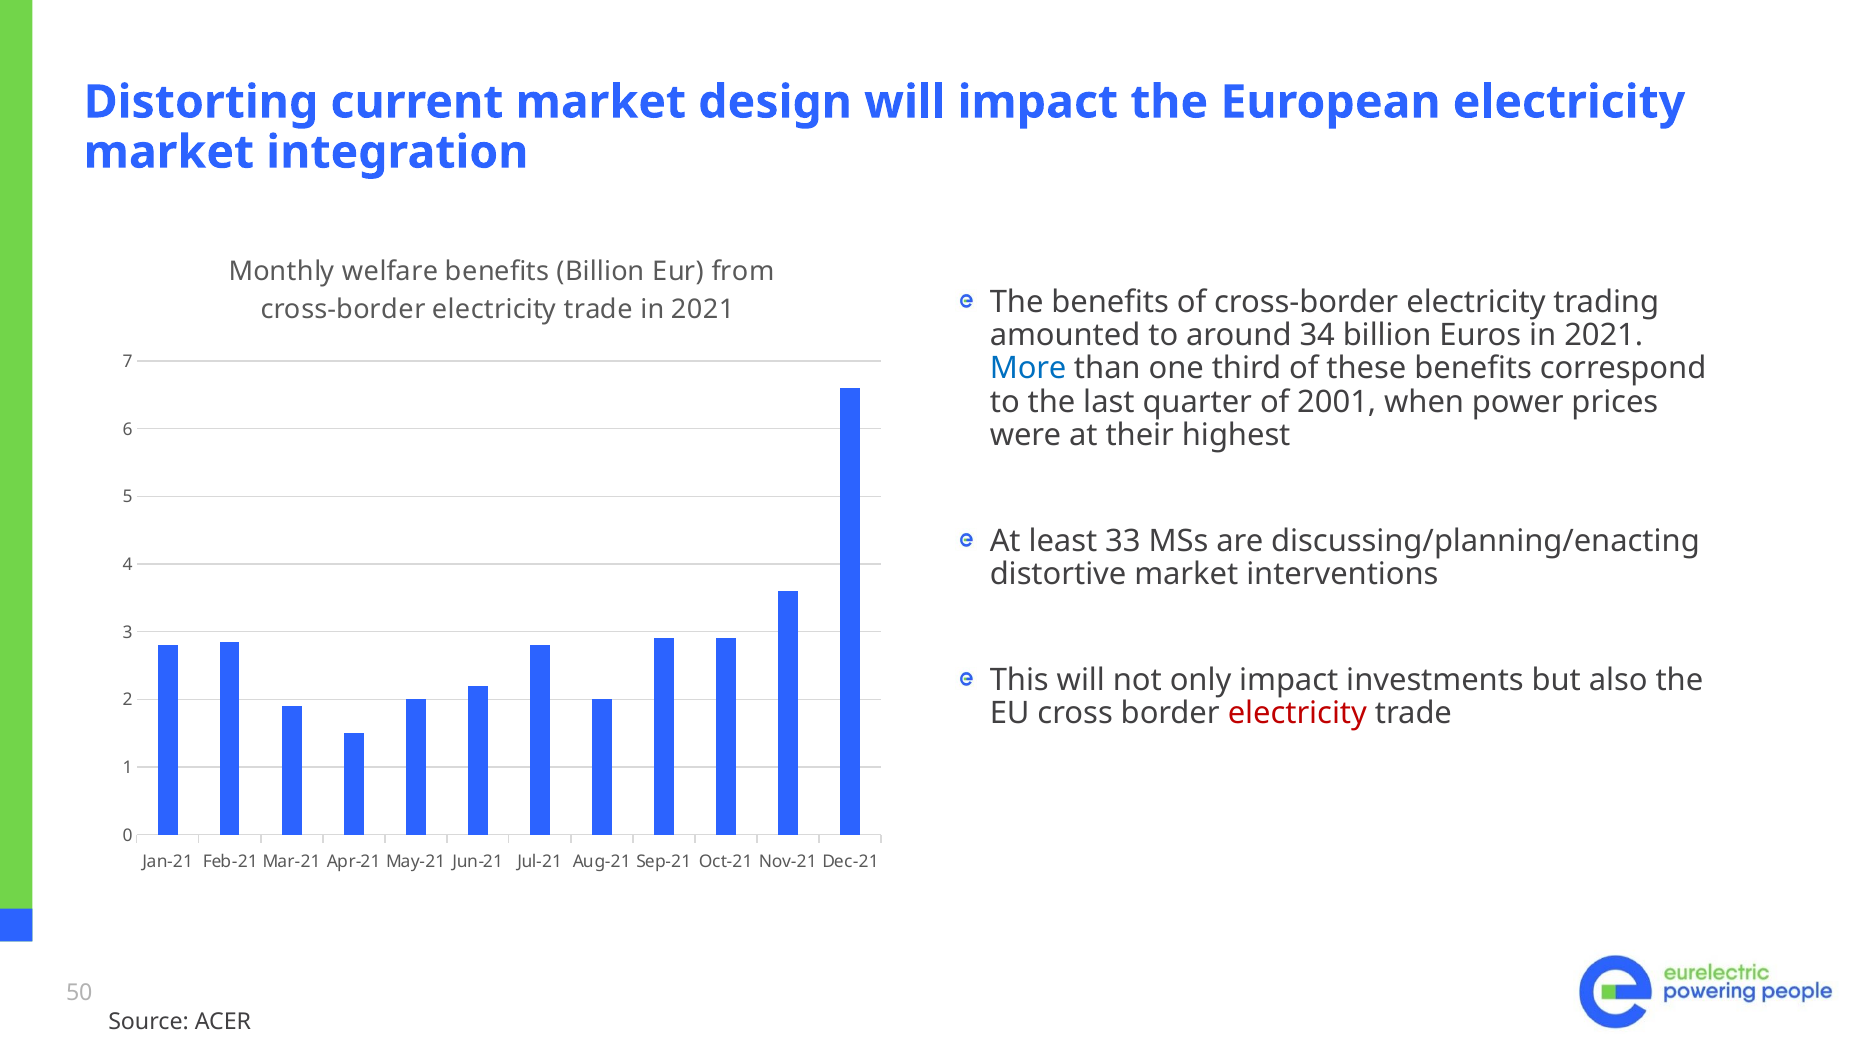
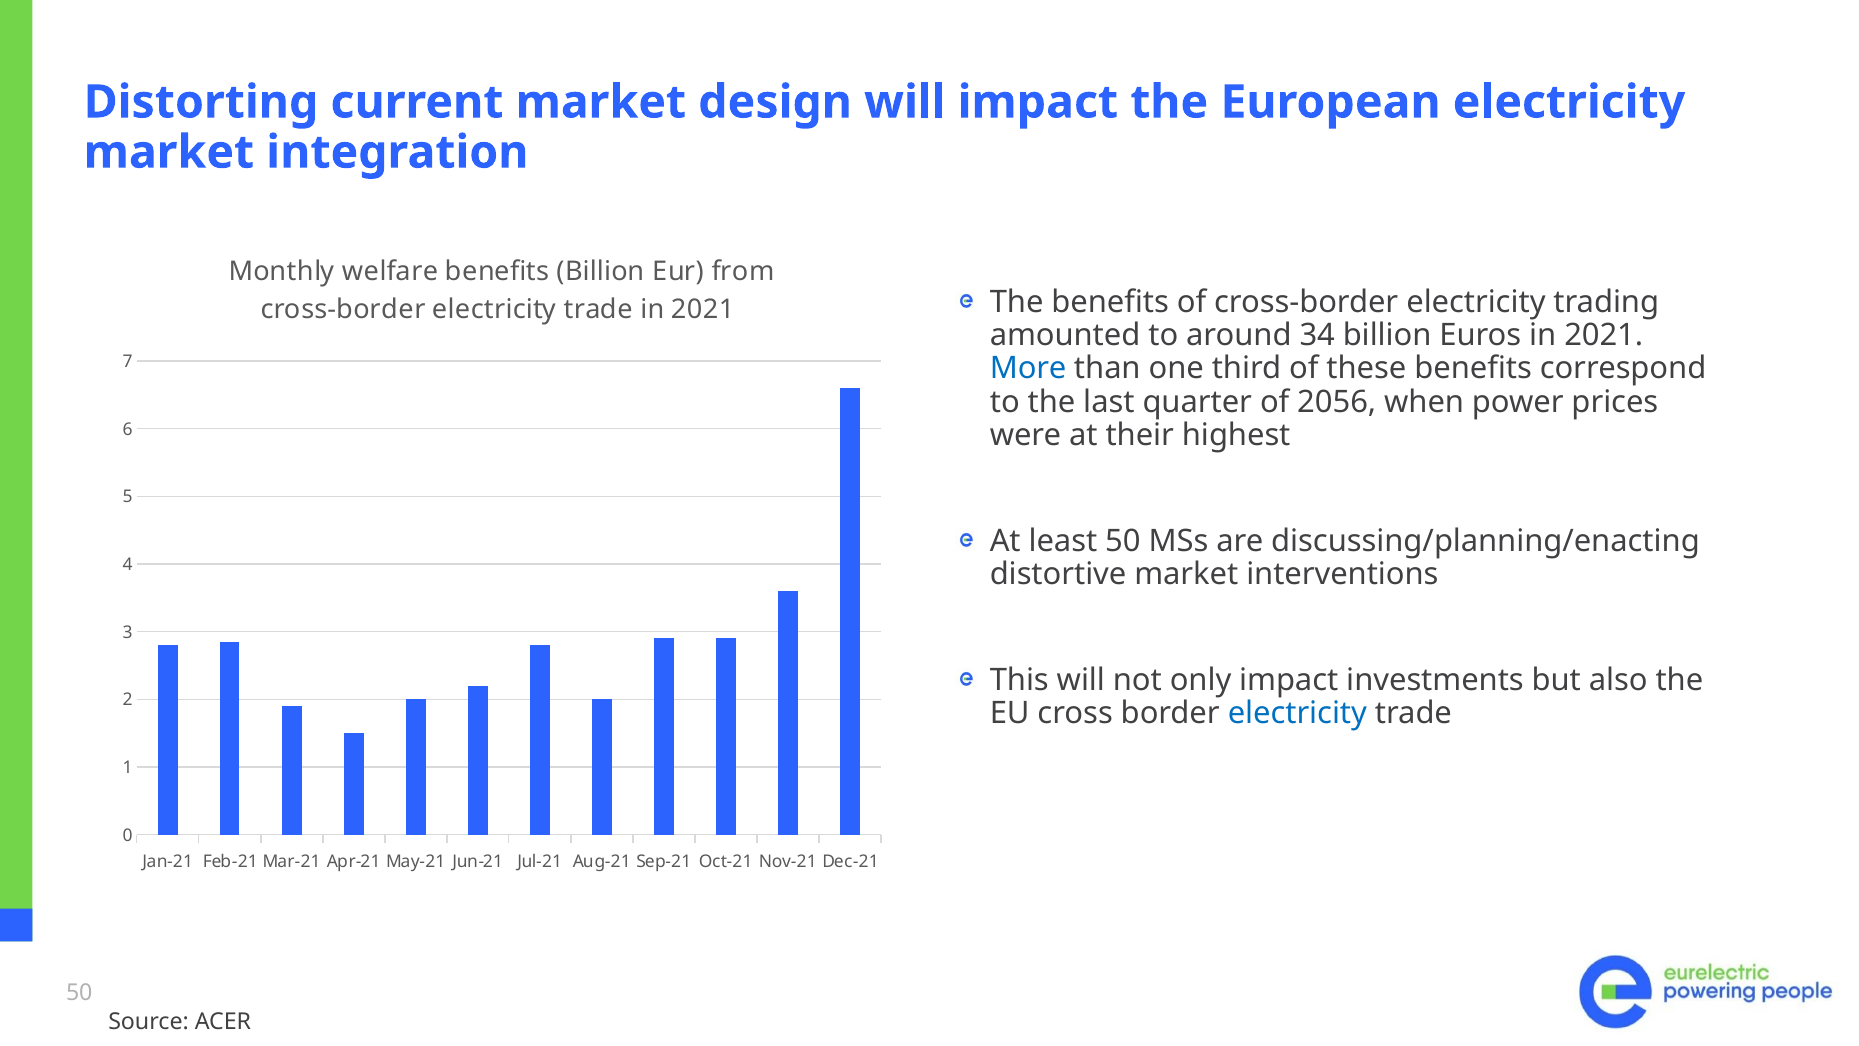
2001: 2001 -> 2056
least 33: 33 -> 50
electricity at (1297, 713) colour: red -> blue
